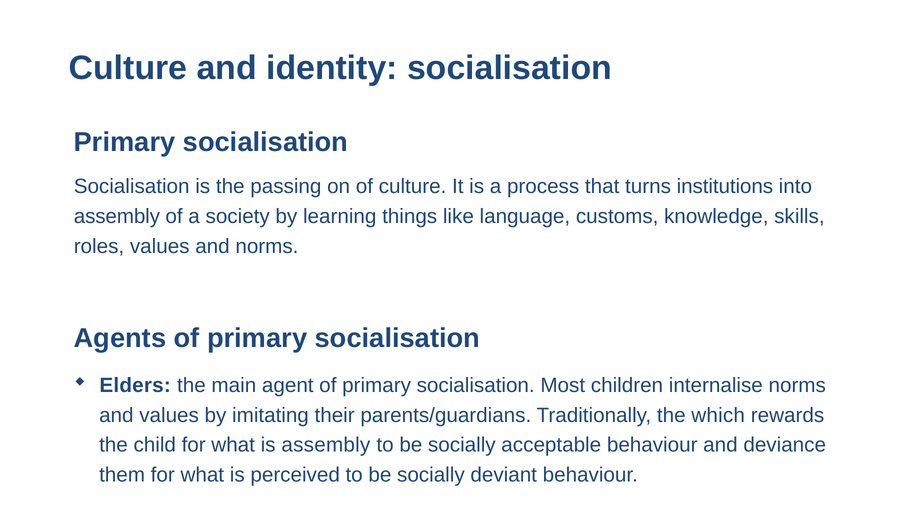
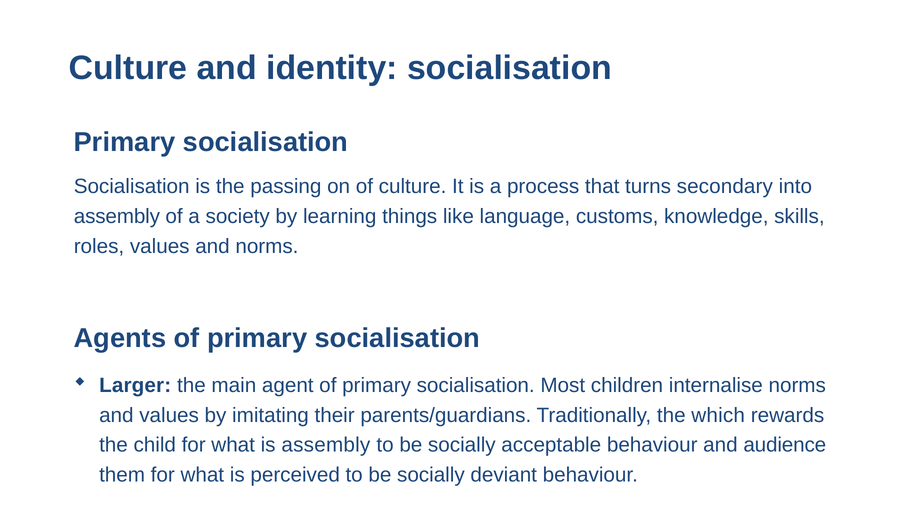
institutions: institutions -> secondary
Elders: Elders -> Larger
deviance: deviance -> audience
